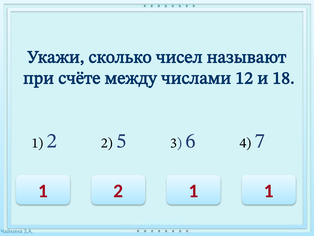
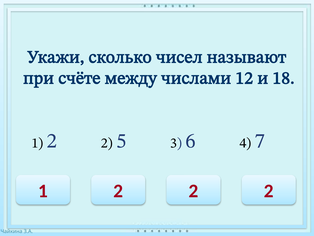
1 at (194, 191): 1 -> 2
1 at (269, 191): 1 -> 2
